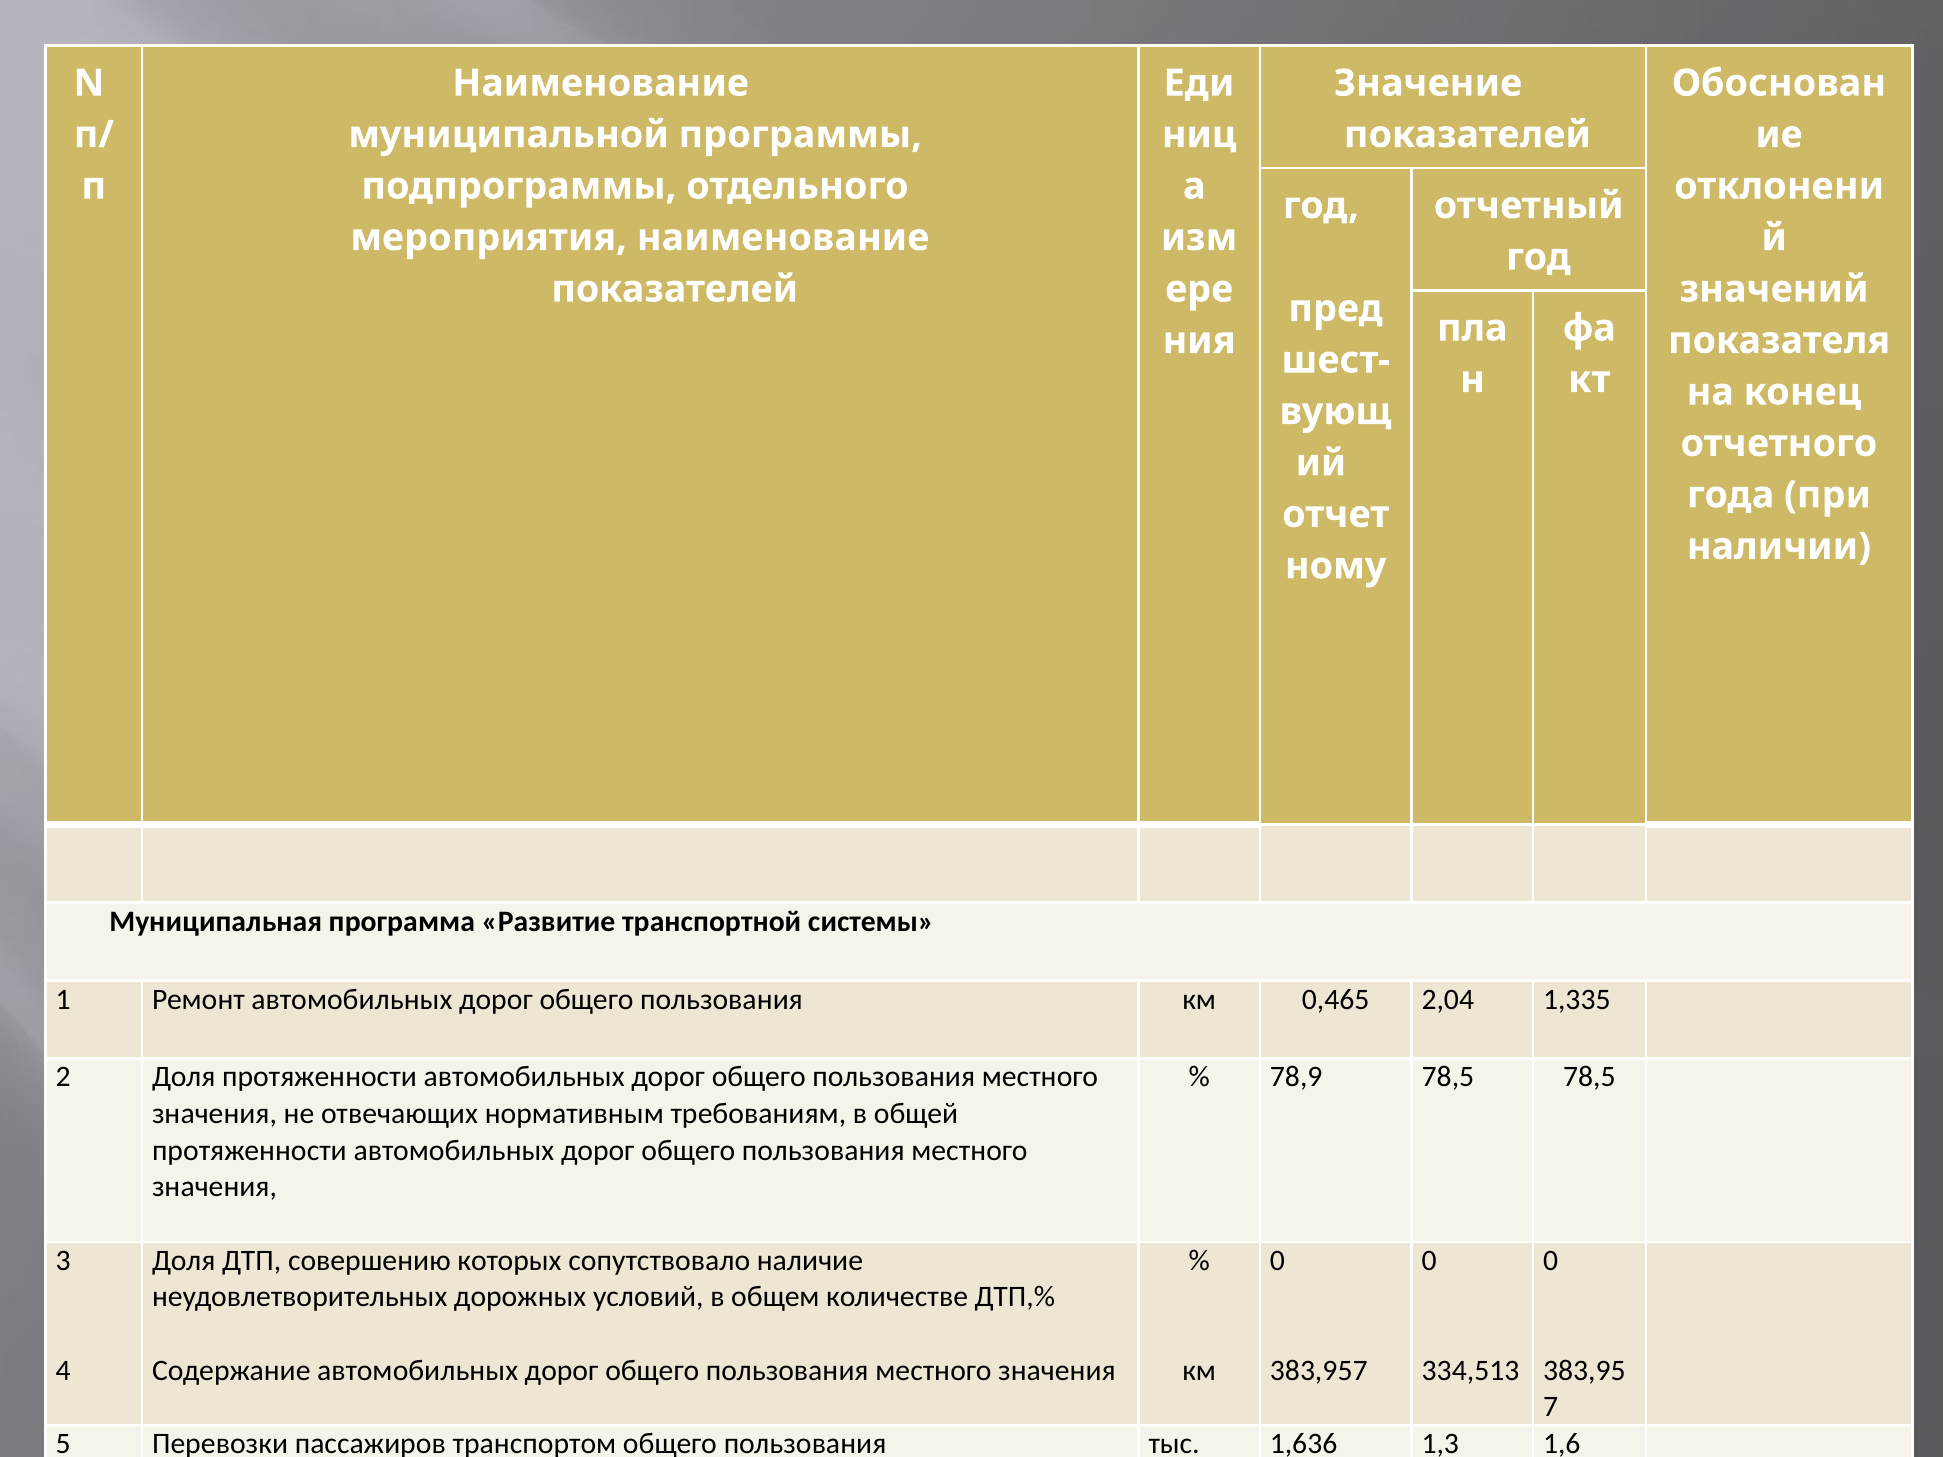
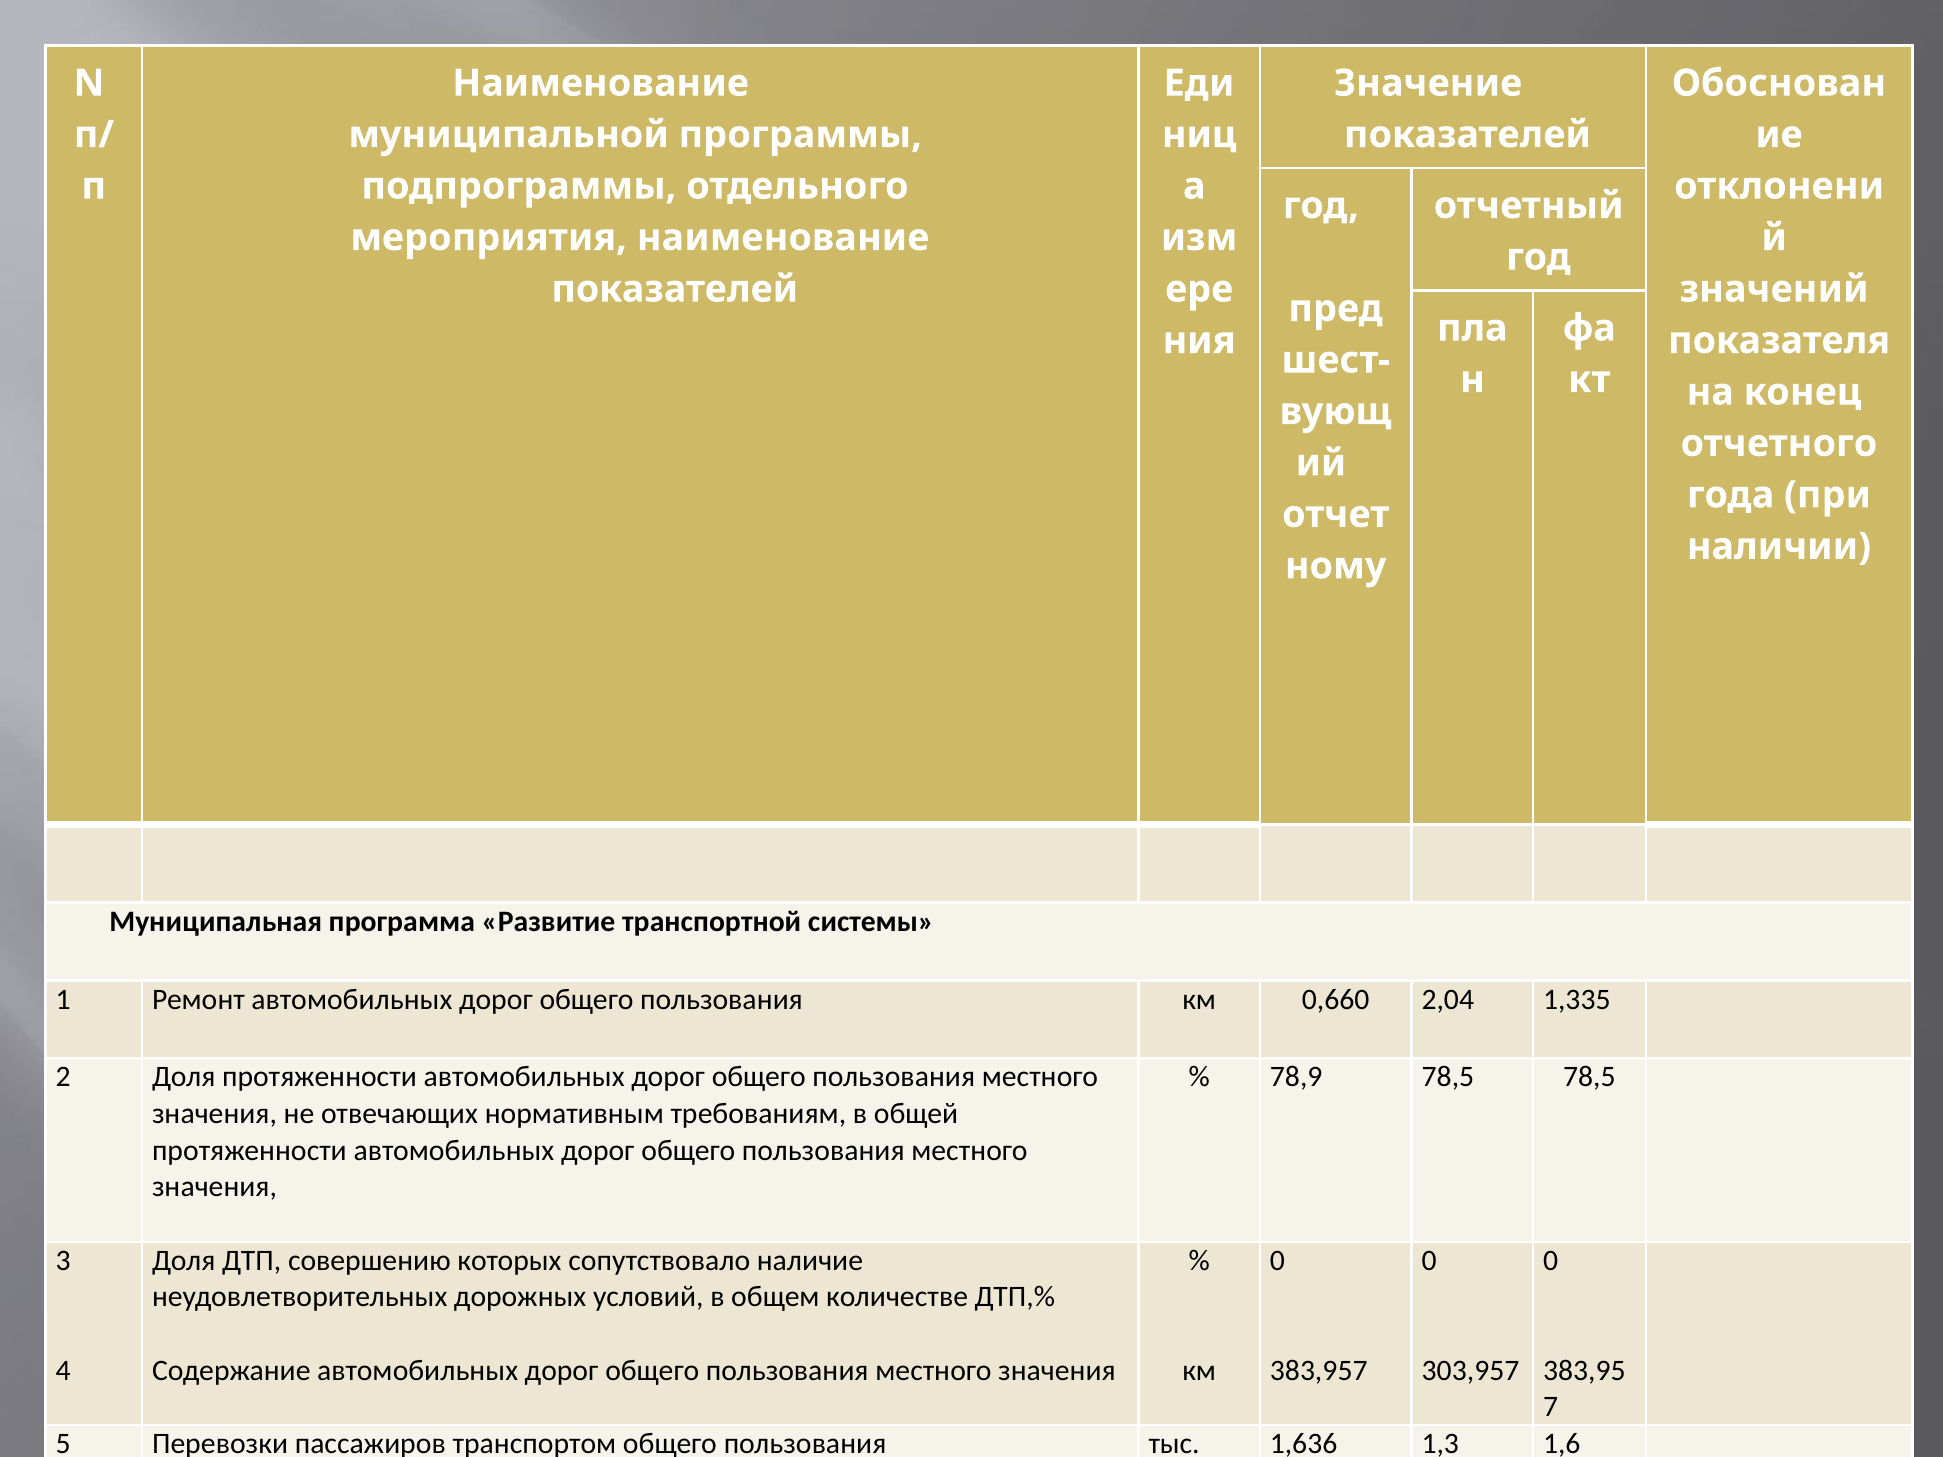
0,465: 0,465 -> 0,660
334,513: 334,513 -> 303,957
